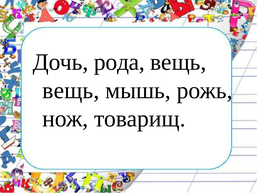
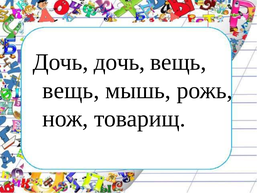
Дочь рода: рода -> дочь
